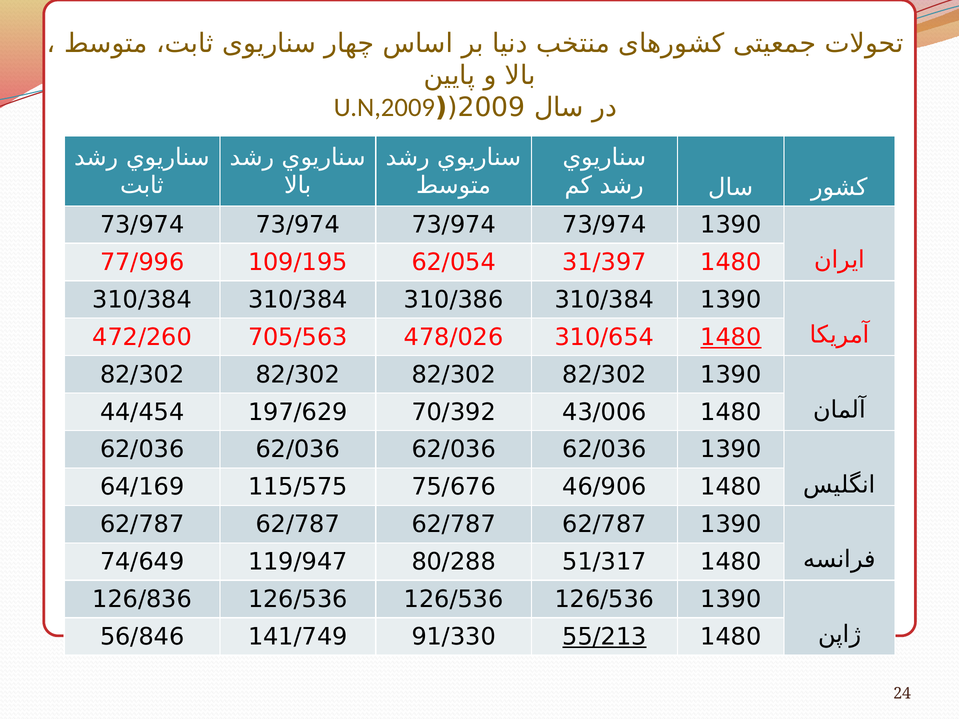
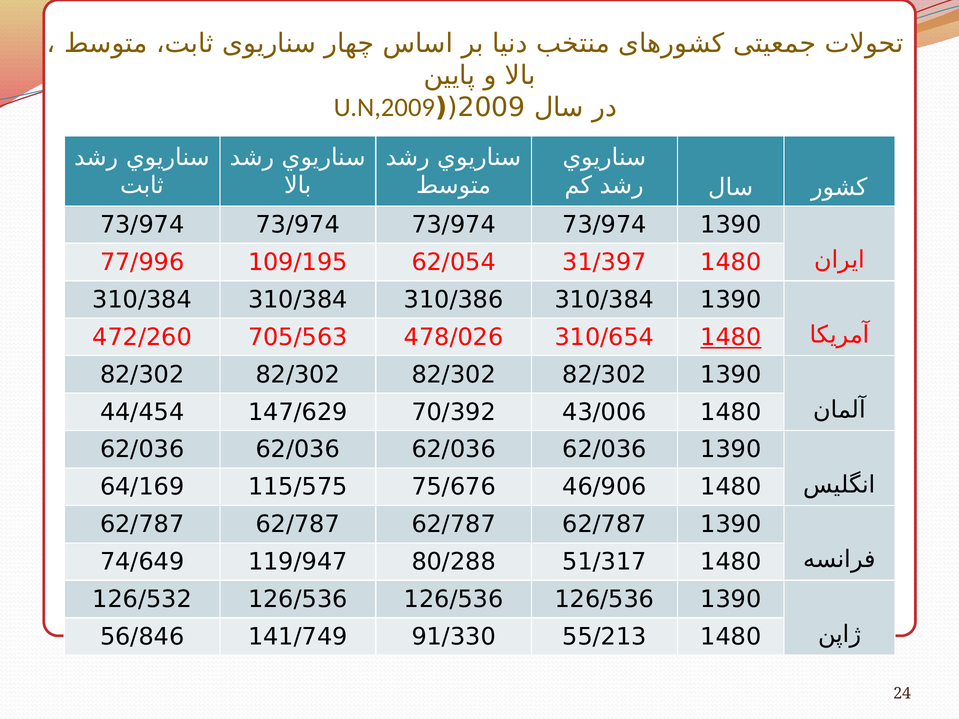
197/629: 197/629 -> 147/629
126/836: 126/836 -> 126/532
55/213 underline: present -> none
